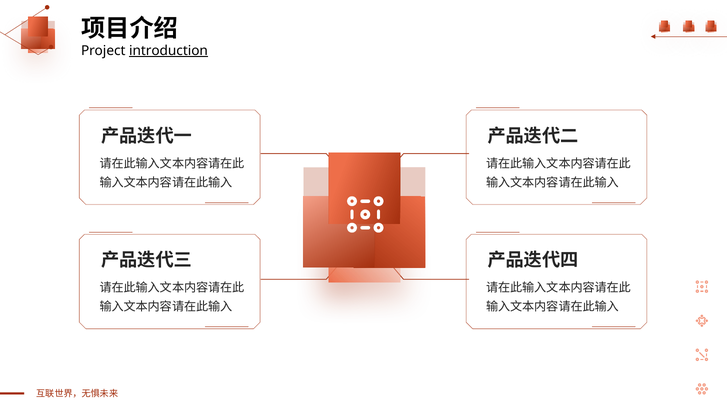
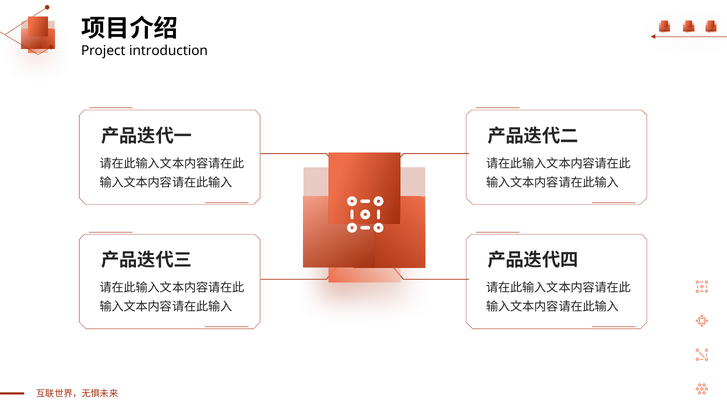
introduction underline: present -> none
